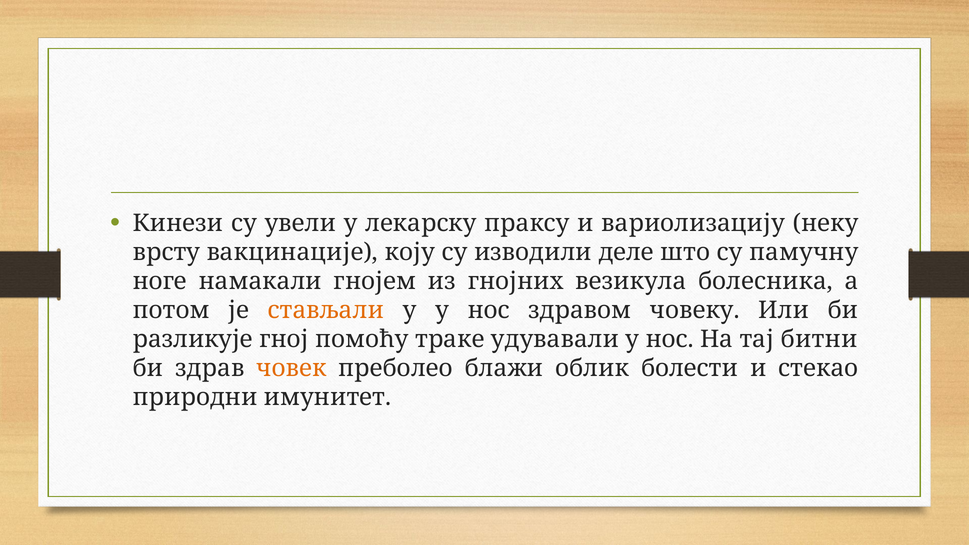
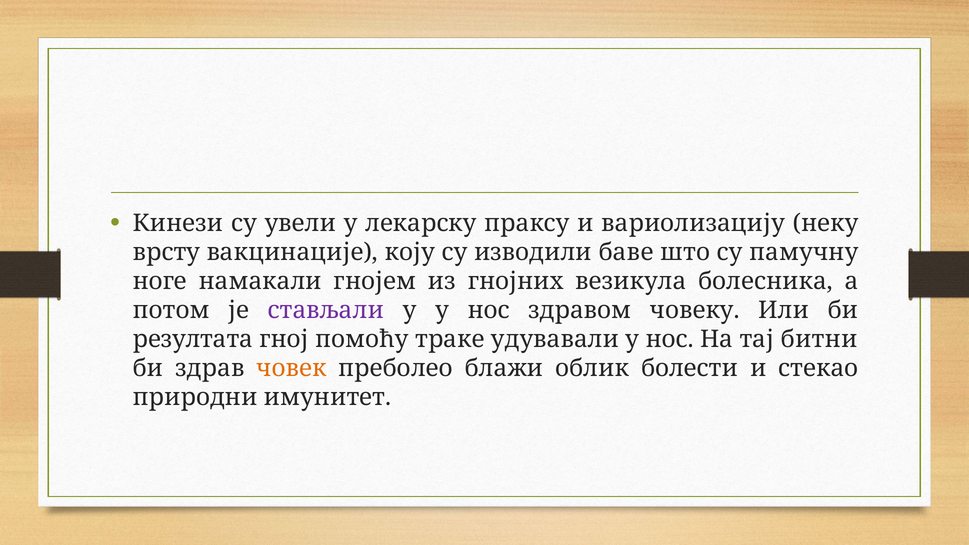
деле: деле -> баве
стављали colour: orange -> purple
разликује: разликује -> резултата
